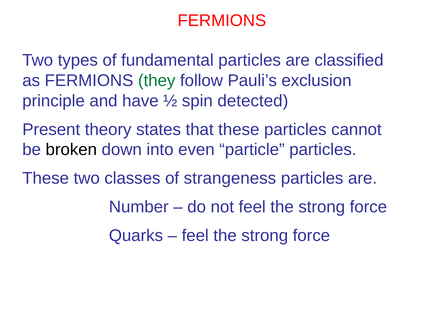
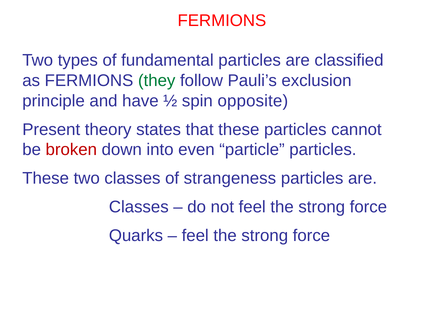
detected: detected -> opposite
broken colour: black -> red
Number at (139, 207): Number -> Classes
